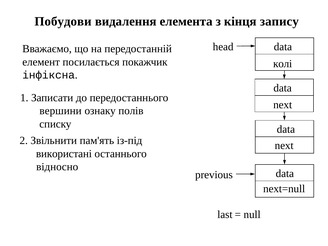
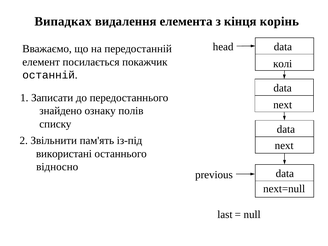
Побудови: Побудови -> Випадках
запису: запису -> корінь
інфіксна: інфіксна -> останній
вершини: вершини -> знайдено
